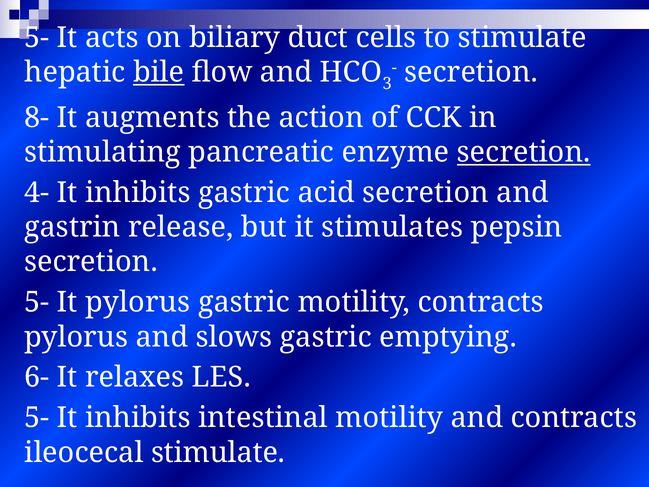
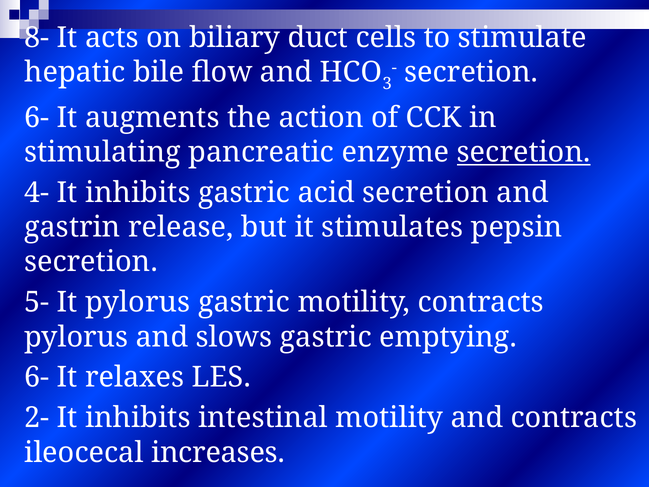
5- at (37, 38): 5- -> 8-
bile underline: present -> none
8- at (37, 118): 8- -> 6-
5- at (37, 418): 5- -> 2-
ileocecal stimulate: stimulate -> increases
